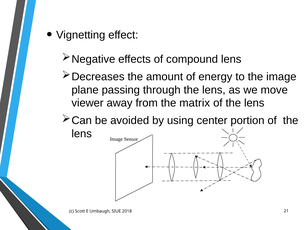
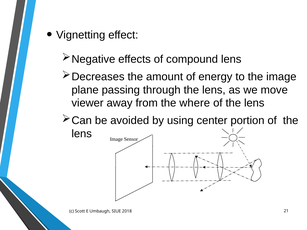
matrix: matrix -> where
